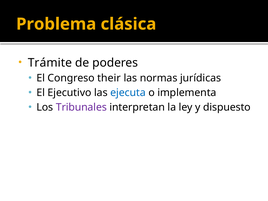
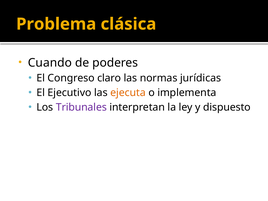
Trámite: Trámite -> Cuando
their: their -> claro
ejecuta colour: blue -> orange
